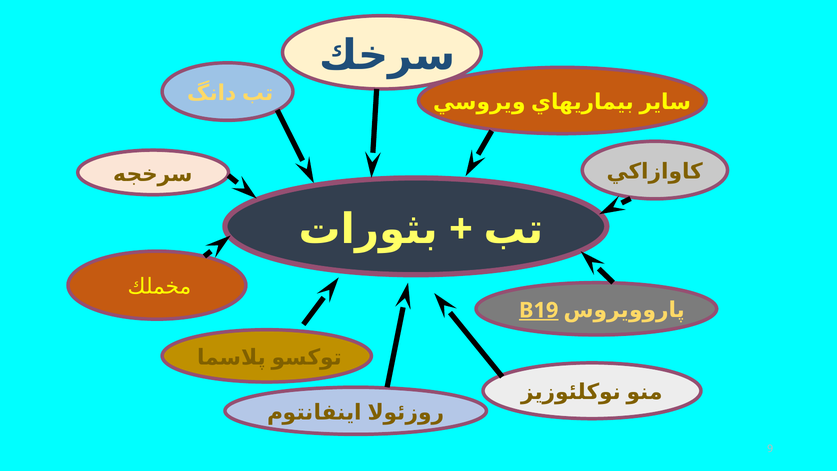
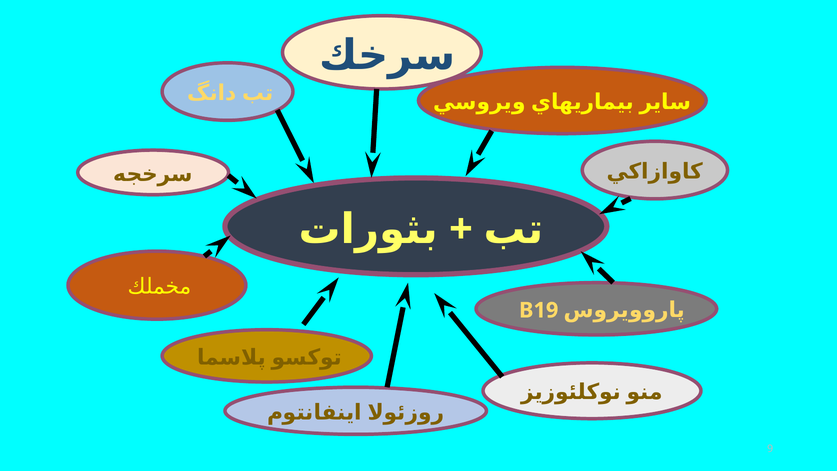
B19 underline: present -> none
